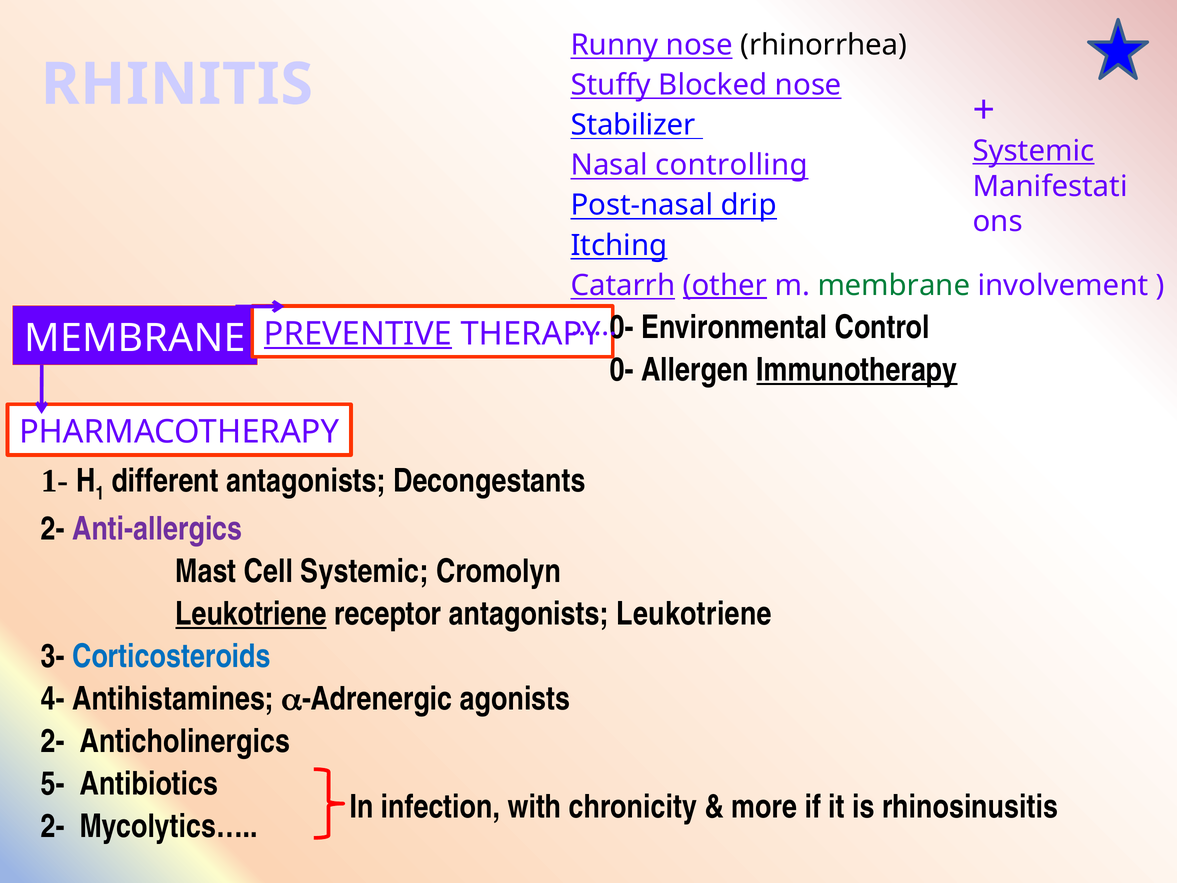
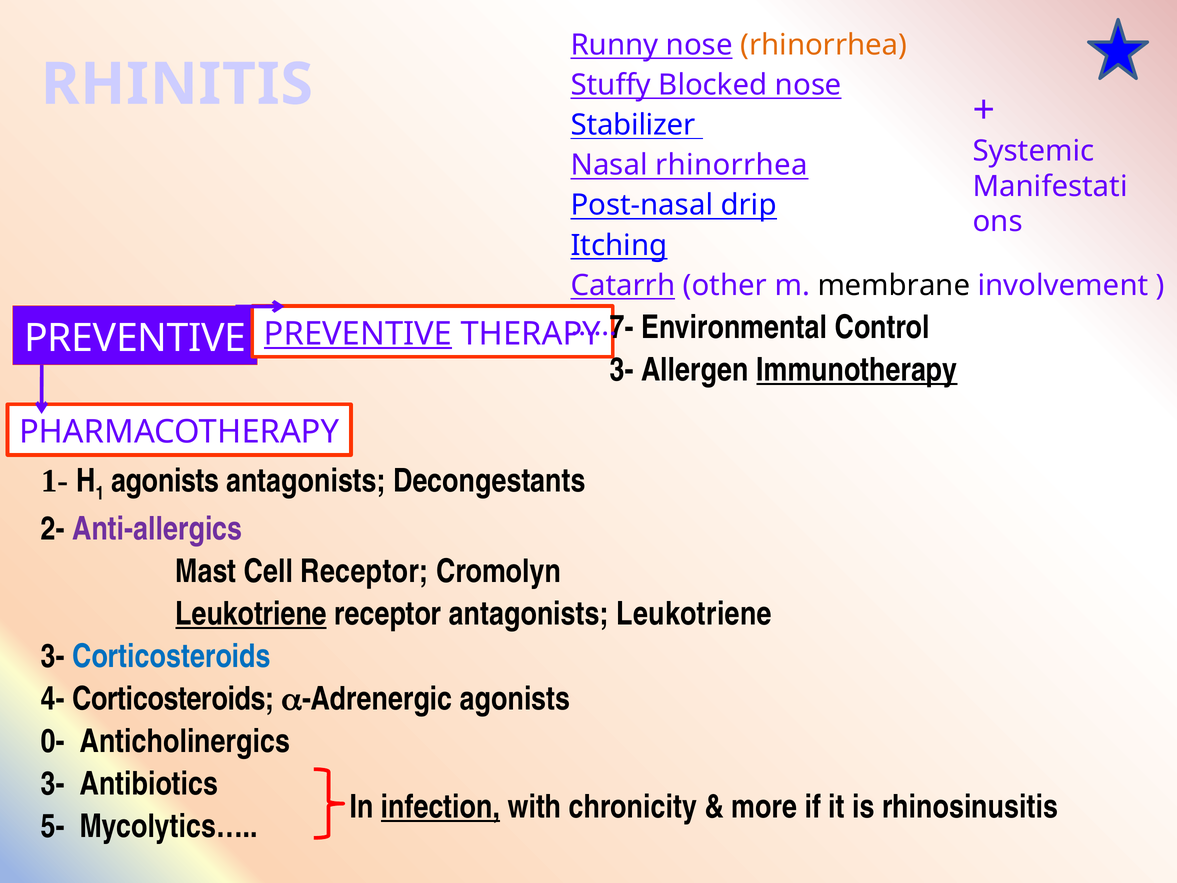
rhinorrhea at (824, 45) colour: black -> orange
Systemic at (1034, 151) underline: present -> none
Nasal controlling: controlling -> rhinorrhea
other underline: present -> none
membrane at (894, 285) colour: green -> black
0- at (622, 327): 0- -> 7-
MEMBRANE at (135, 338): MEMBRANE -> PREVENTIVE
0- at (622, 370): 0- -> 3-
different at (165, 481): different -> agonists
Cell Systemic: Systemic -> Receptor
4- Antihistamines: Antihistamines -> Corticosteroids
2- at (53, 741): 2- -> 0-
5- at (53, 784): 5- -> 3-
infection underline: none -> present
2- at (53, 826): 2- -> 5-
